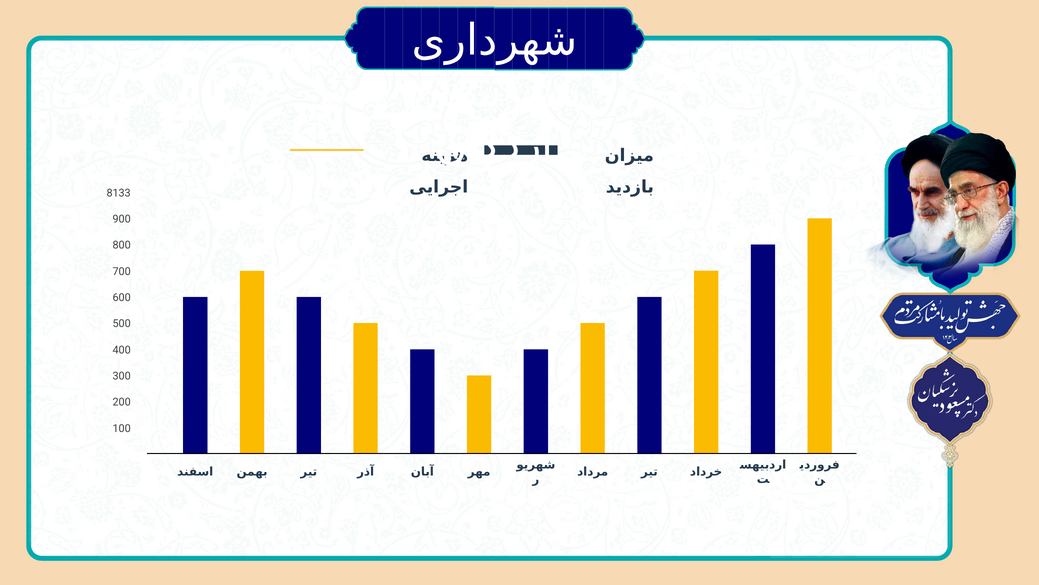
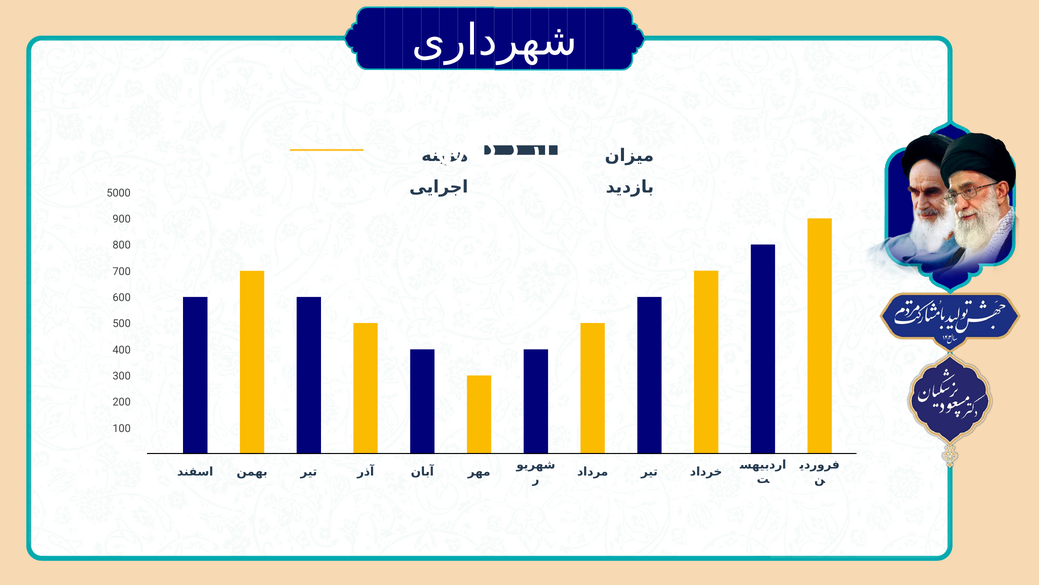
8133: 8133 -> 5000
